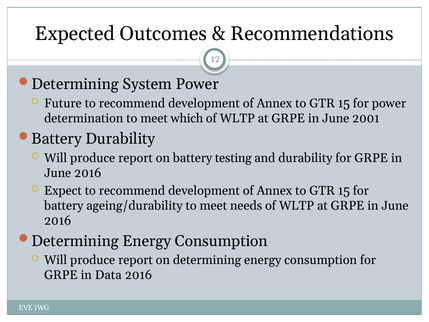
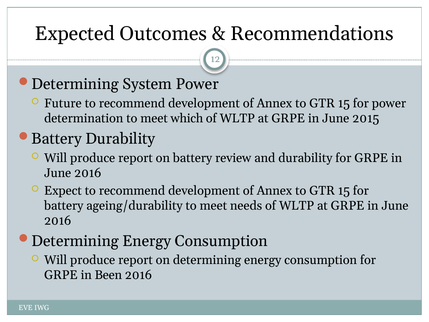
2001: 2001 -> 2015
testing: testing -> review
Data: Data -> Been
